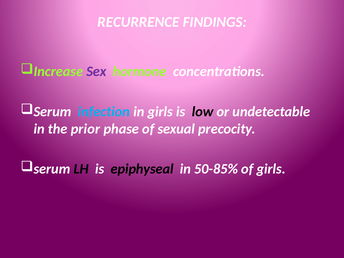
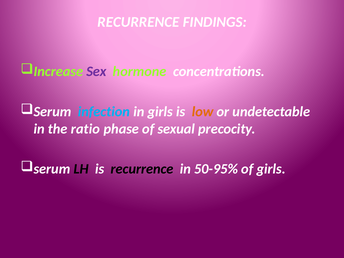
low colour: black -> orange
prior: prior -> ratio
is epiphyseal: epiphyseal -> recurrence
50-85%: 50-85% -> 50-95%
